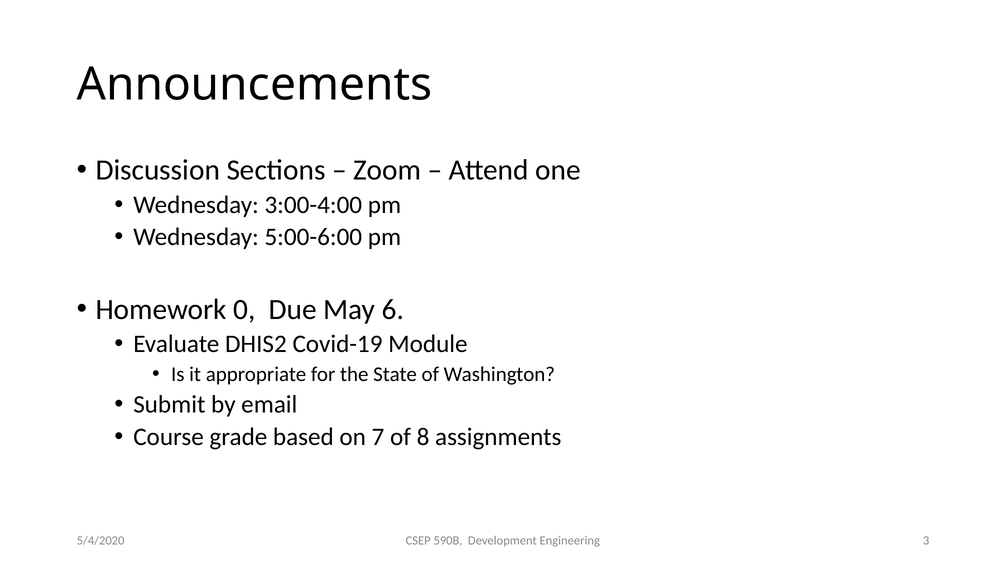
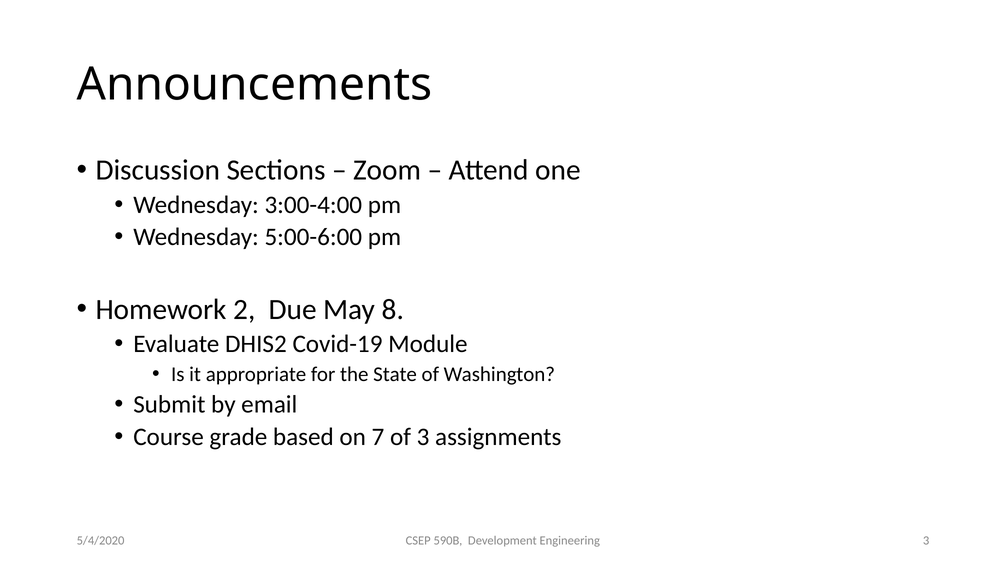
0: 0 -> 2
6: 6 -> 8
of 8: 8 -> 3
